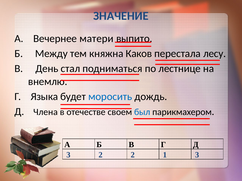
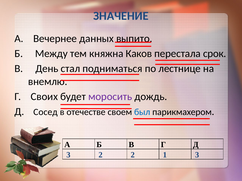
матери: матери -> данных
лесу: лесу -> срок
Языка: Языка -> Своих
моросить colour: blue -> purple
Члена: Члена -> Сосед
